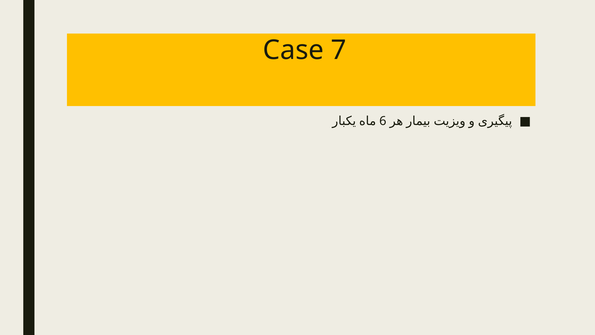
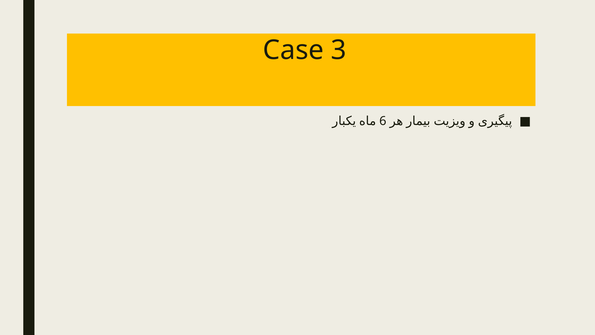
7: 7 -> 3
